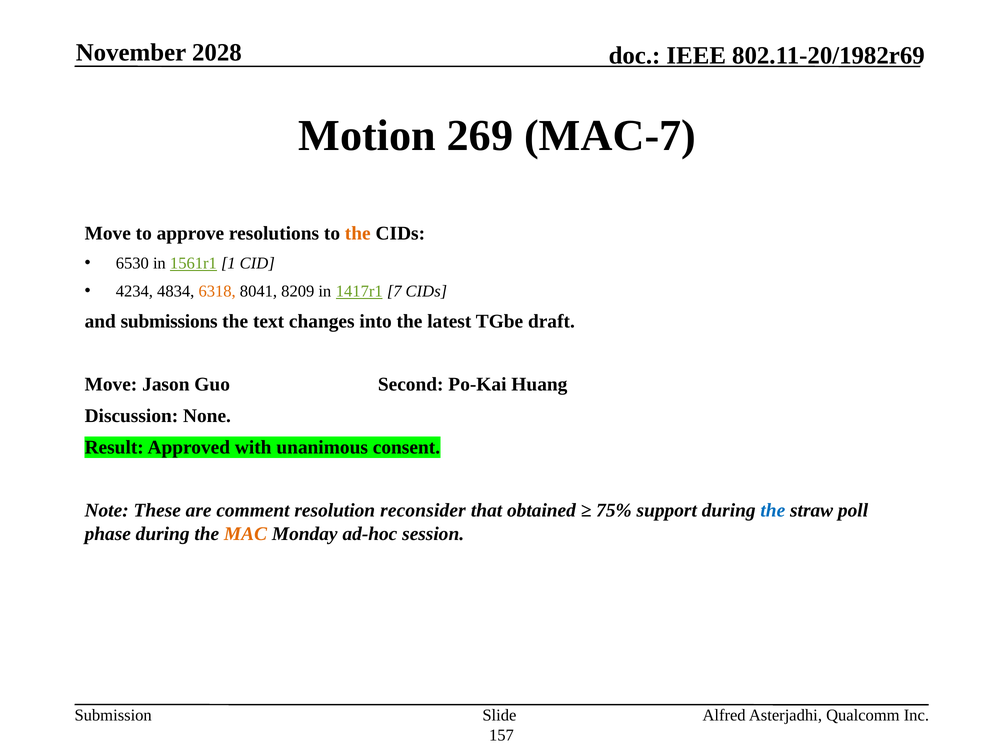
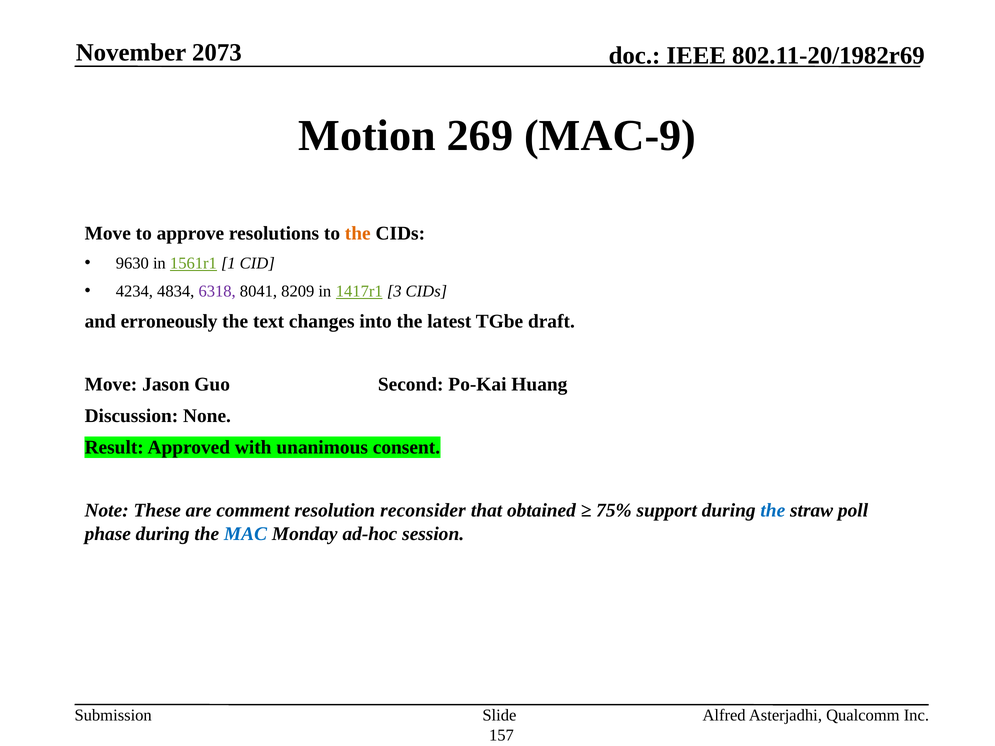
2028: 2028 -> 2073
MAC-7: MAC-7 -> MAC-9
6530: 6530 -> 9630
6318 colour: orange -> purple
7: 7 -> 3
submissions: submissions -> erroneously
MAC colour: orange -> blue
